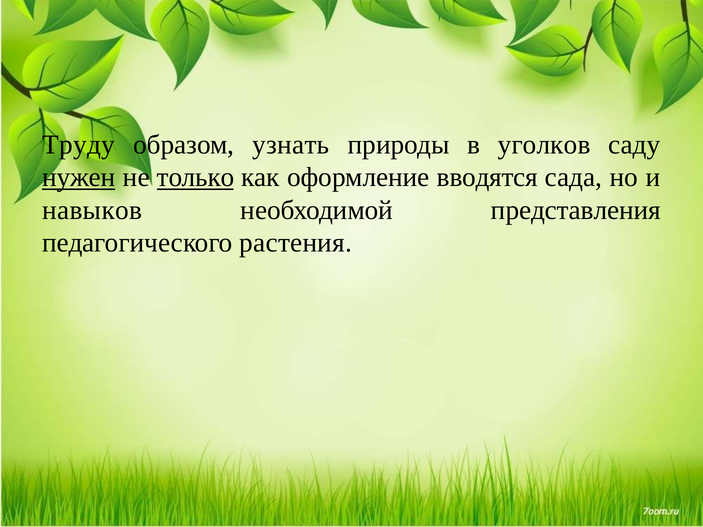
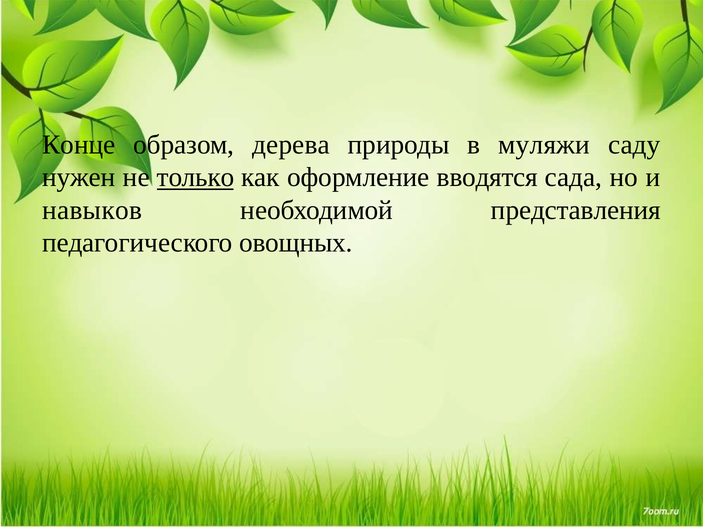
Труду: Труду -> Конце
узнать: узнать -> дерева
уголков: уголков -> муляжи
нужен underline: present -> none
растения: растения -> овощных
